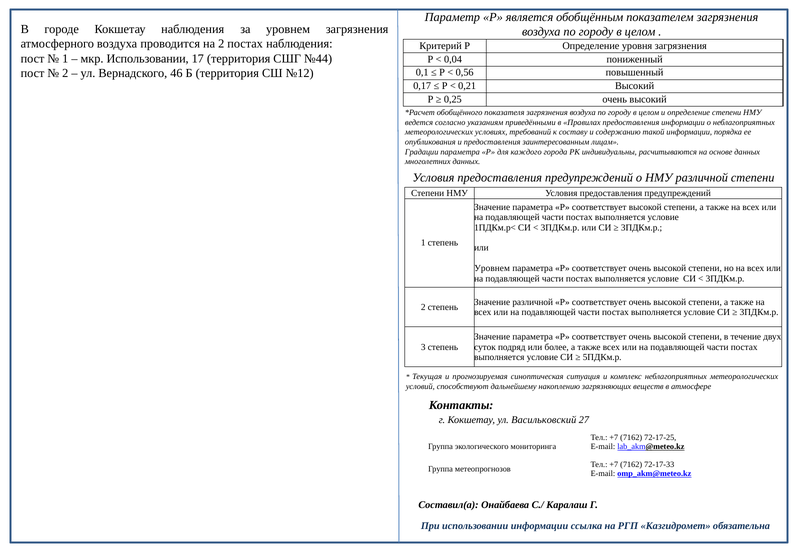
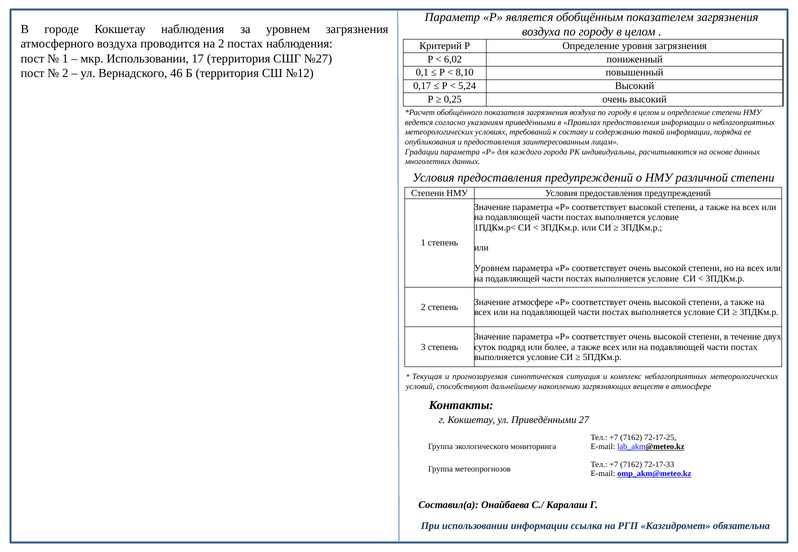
№44: №44 -> №27
0,04: 0,04 -> 6,02
0,56: 0,56 -> 8,10
0,21: 0,21 -> 5,24
Значение различной: различной -> атмосфере
ул Васильковский: Васильковский -> Приведёнными
